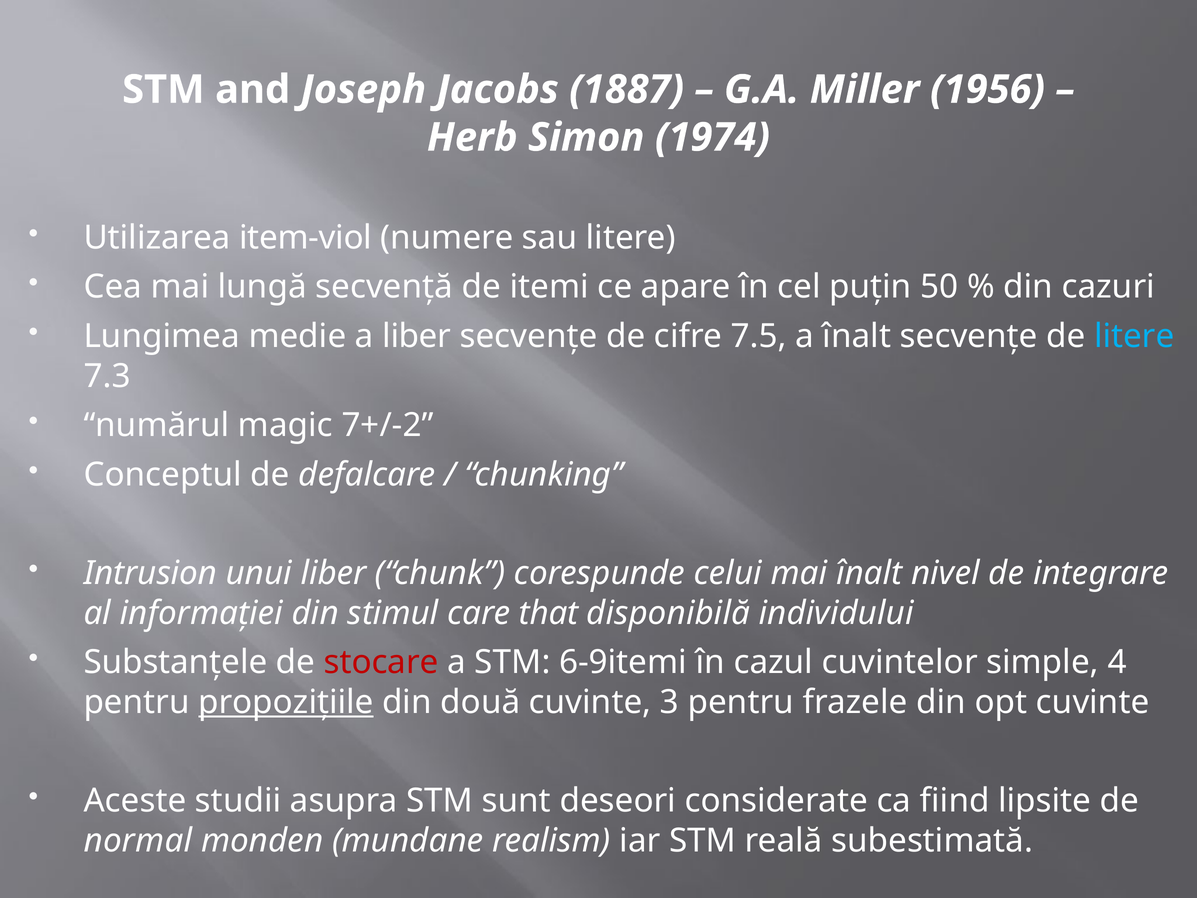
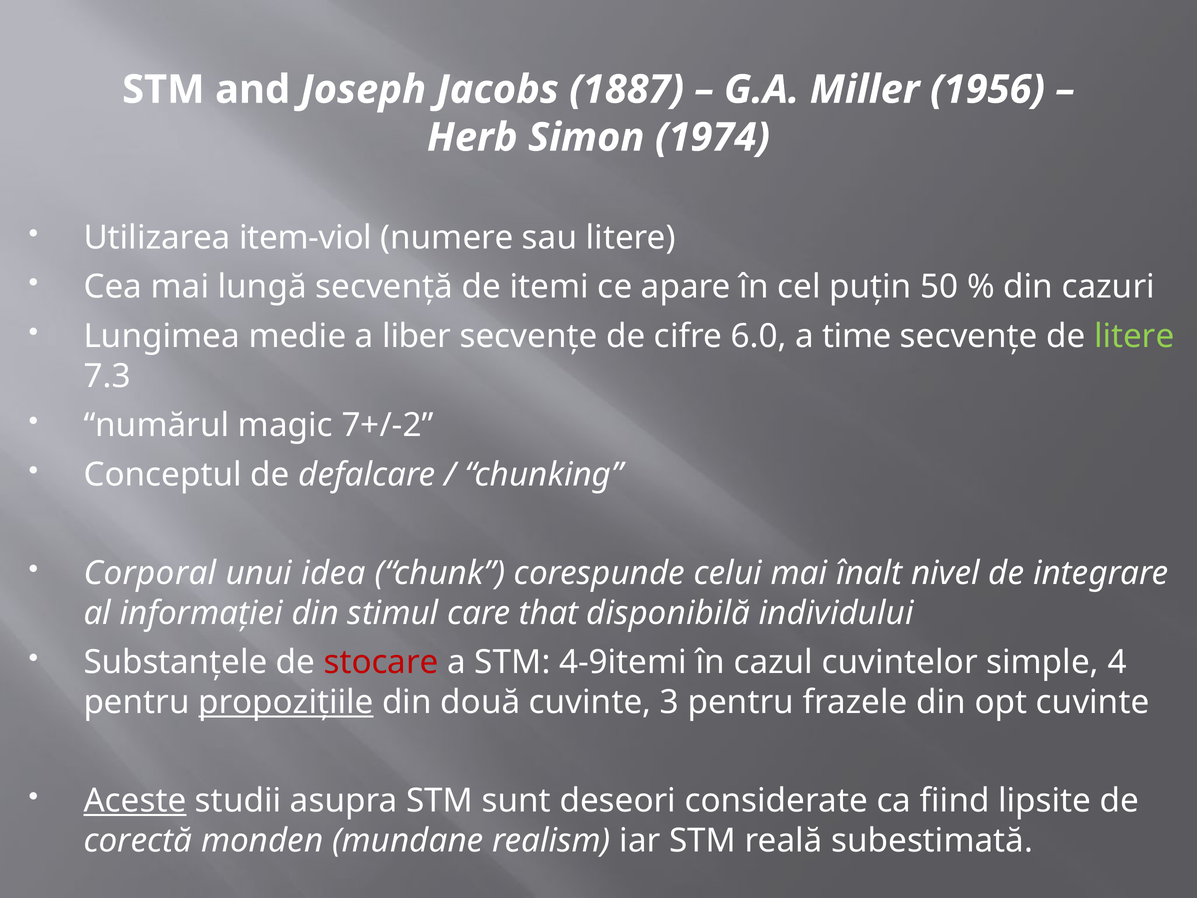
7.5: 7.5 -> 6.0
a înalt: înalt -> time
litere at (1134, 336) colour: light blue -> light green
Intrusion: Intrusion -> Corporal
unui liber: liber -> idea
6-9itemi: 6-9itemi -> 4-9itemi
Aceste underline: none -> present
normal: normal -> corectă
